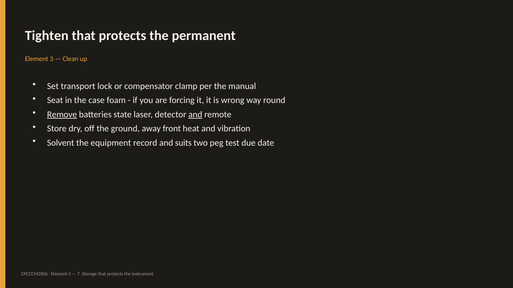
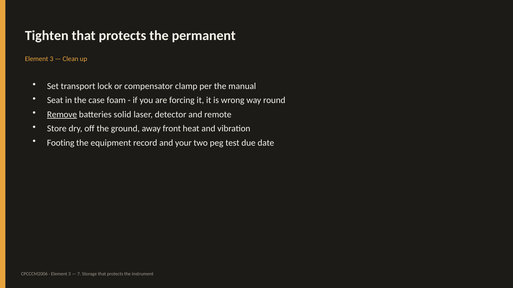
state: state -> solid
and at (195, 115) underline: present -> none
Solvent: Solvent -> Footing
suits: suits -> your
